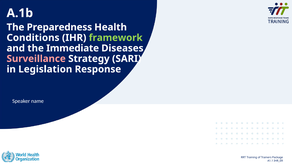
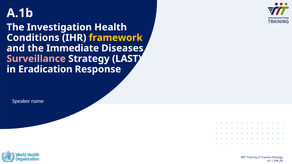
Preparedness: Preparedness -> Investigation
framework colour: light green -> yellow
SARI: SARI -> LAST
Legislation: Legislation -> Eradication
